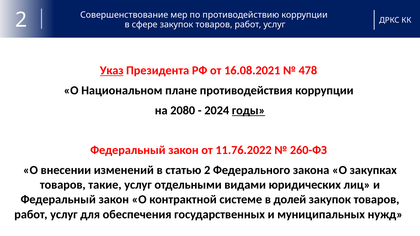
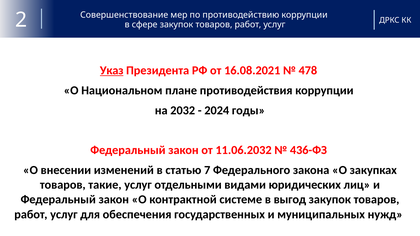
2080: 2080 -> 2032
годы underline: present -> none
11.76.2022: 11.76.2022 -> 11.06.2032
260-ФЗ: 260-ФЗ -> 436-ФЗ
статью 2: 2 -> 7
долей: долей -> выгод
